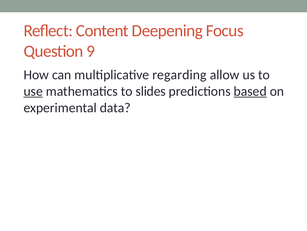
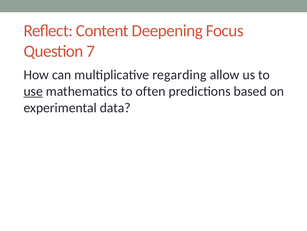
9: 9 -> 7
slides: slides -> often
based underline: present -> none
